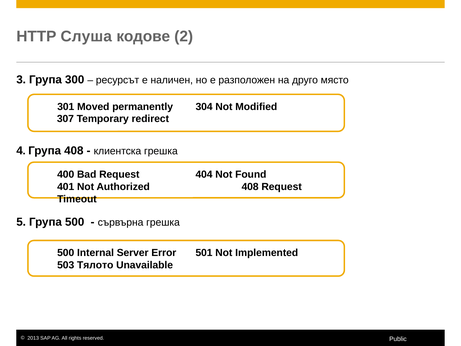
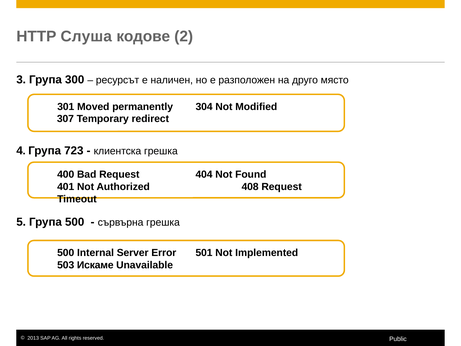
Група 408: 408 -> 723
Тялото: Тялото -> Искаме
